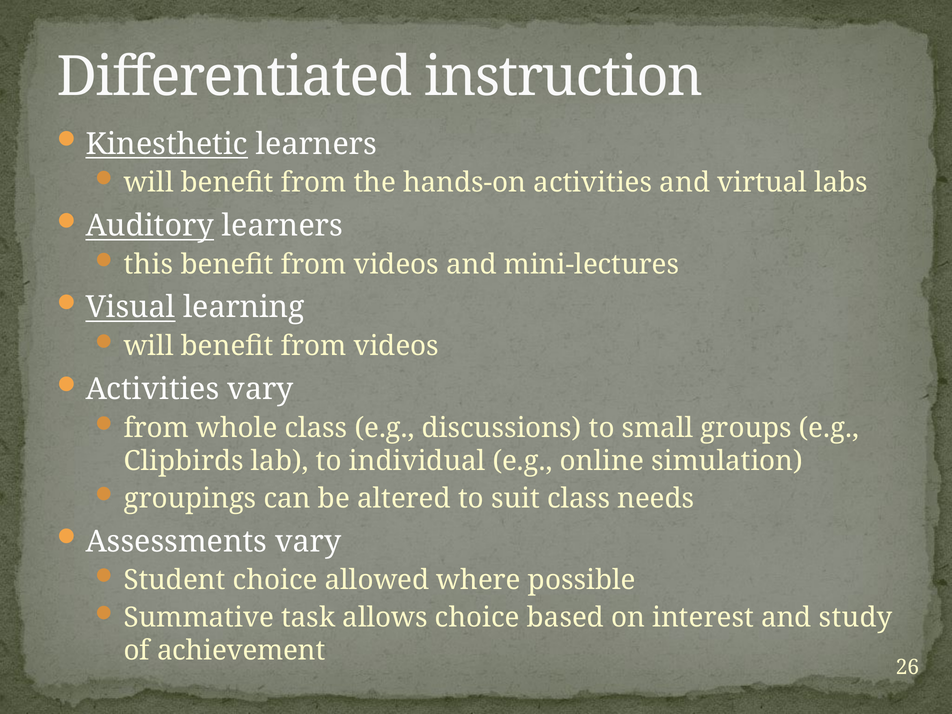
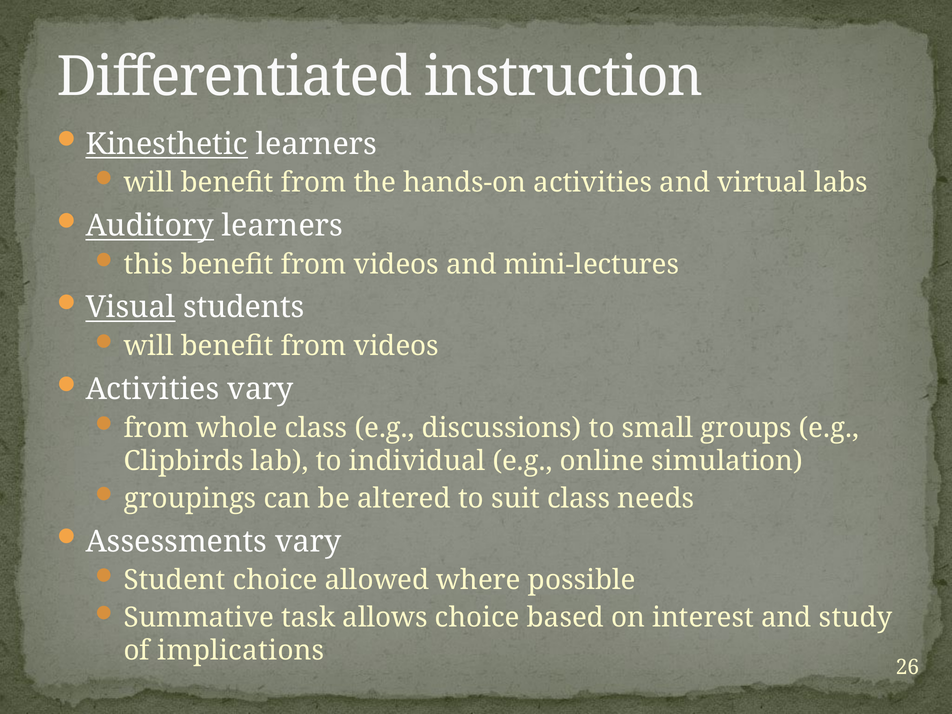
learning: learning -> students
achievement: achievement -> implications
